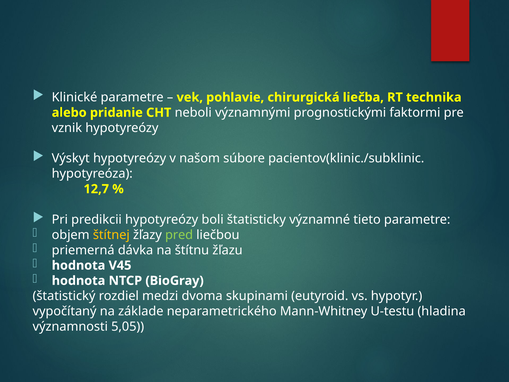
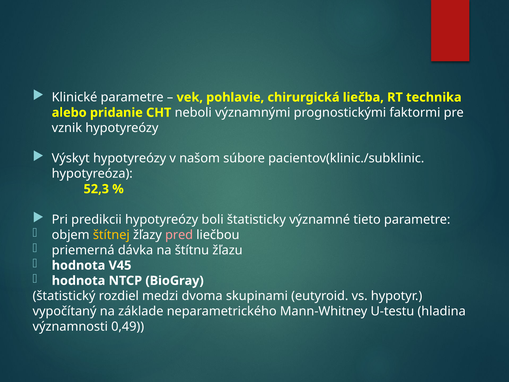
12,7: 12,7 -> 52,3
pred colour: light green -> pink
5,05: 5,05 -> 0,49
